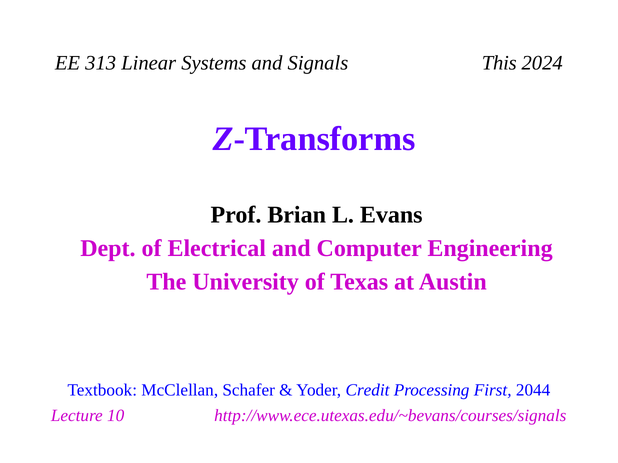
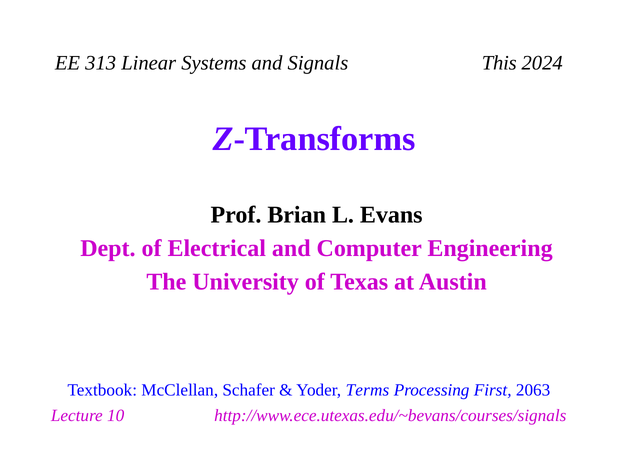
Credit: Credit -> Terms
2044: 2044 -> 2063
